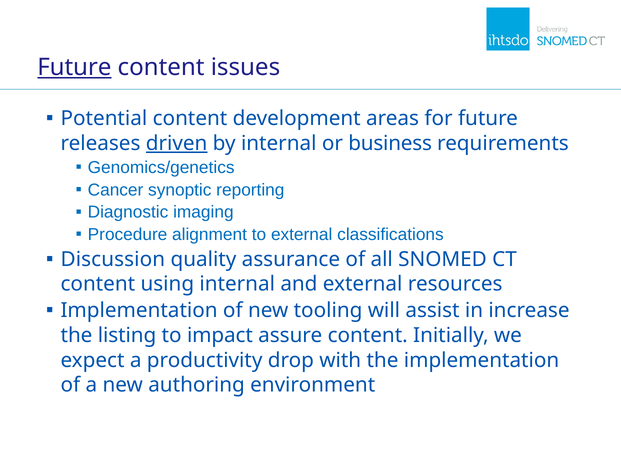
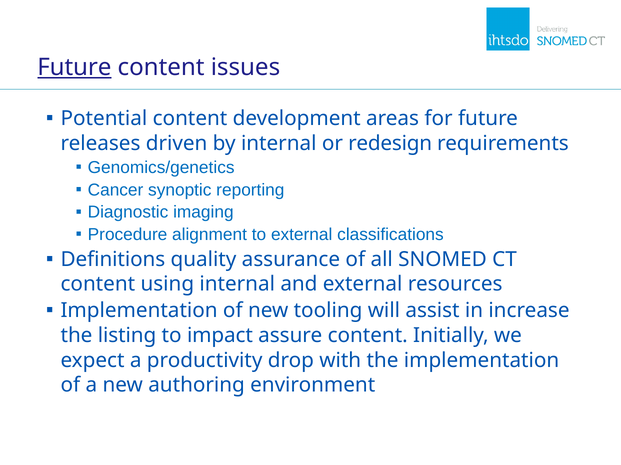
driven underline: present -> none
business: business -> redesign
Discussion: Discussion -> Definitions
